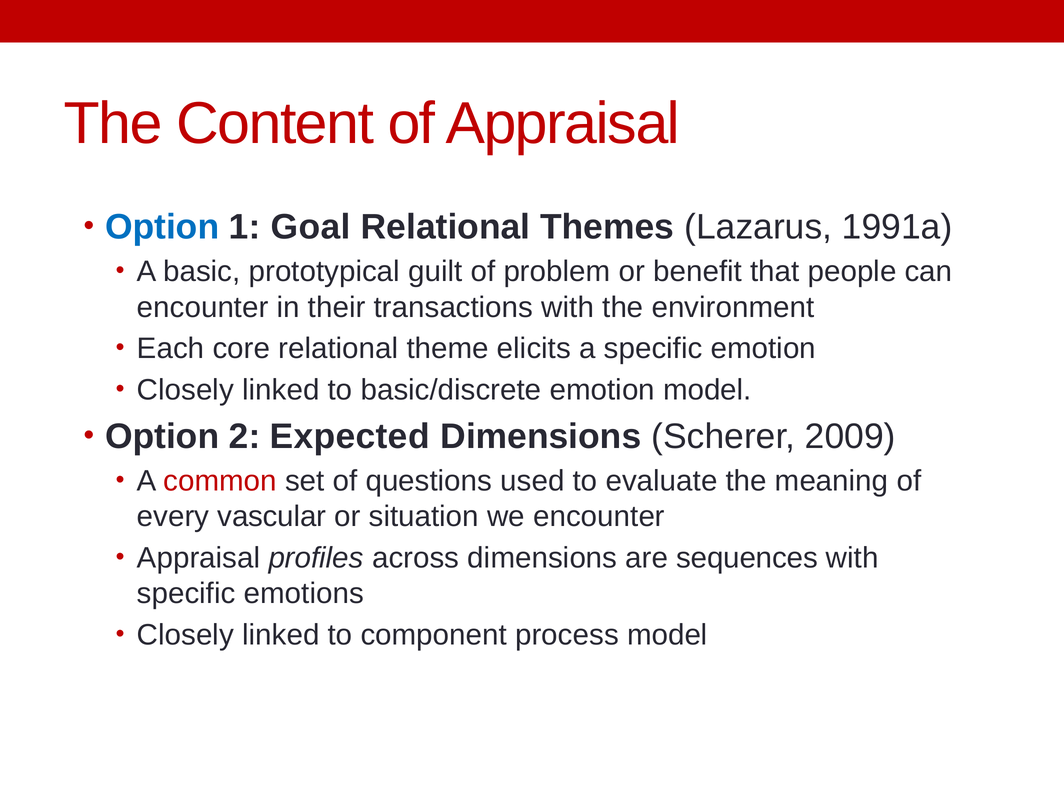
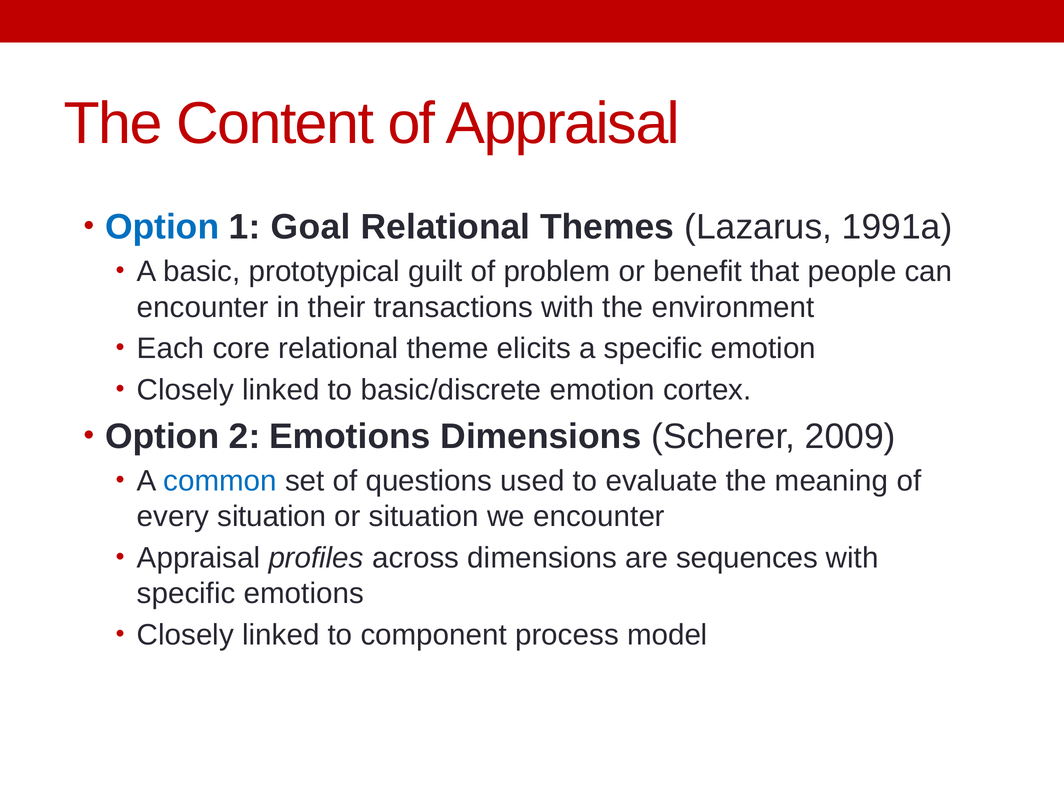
emotion model: model -> cortex
2 Expected: Expected -> Emotions
common colour: red -> blue
every vascular: vascular -> situation
